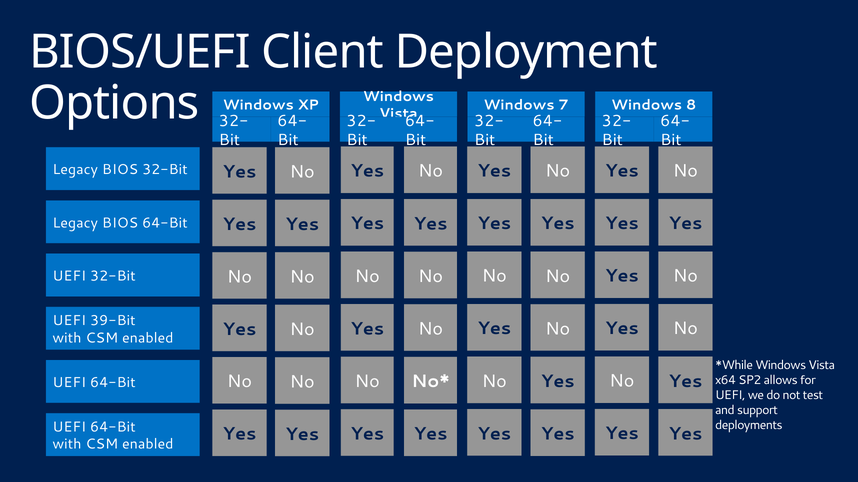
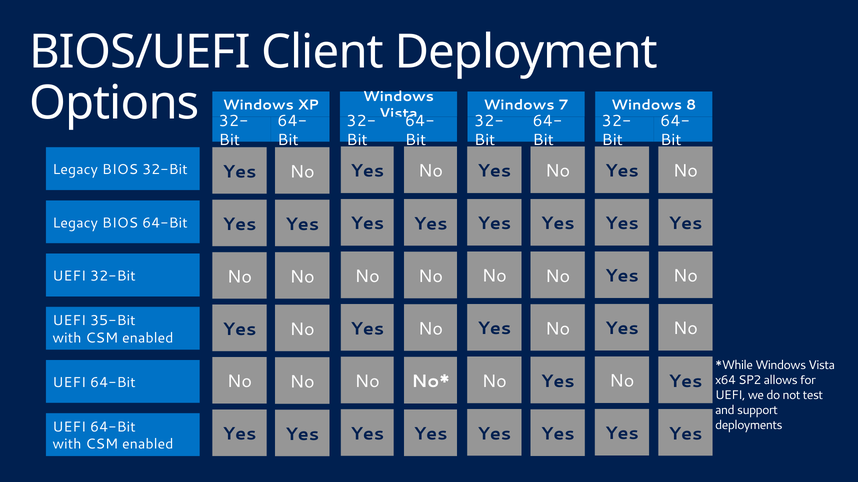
39-Bit: 39-Bit -> 35-Bit
